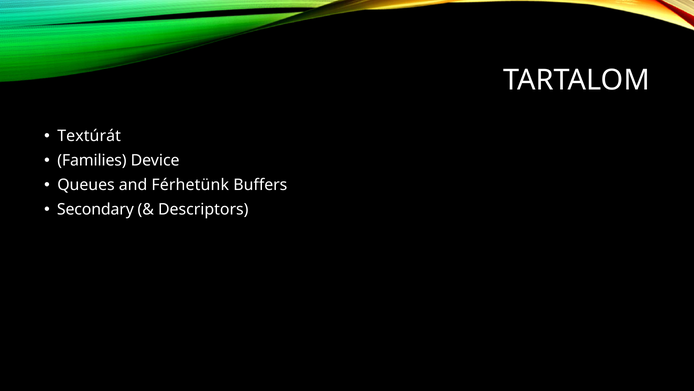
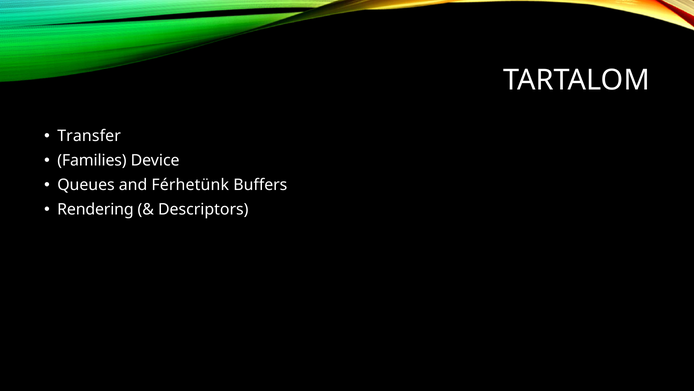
Textúrát: Textúrát -> Transfer
Secondary: Secondary -> Rendering
